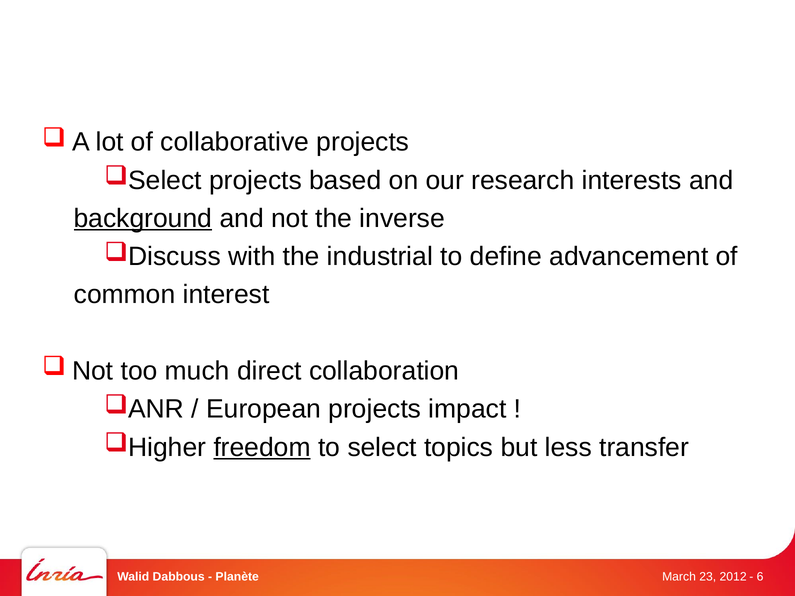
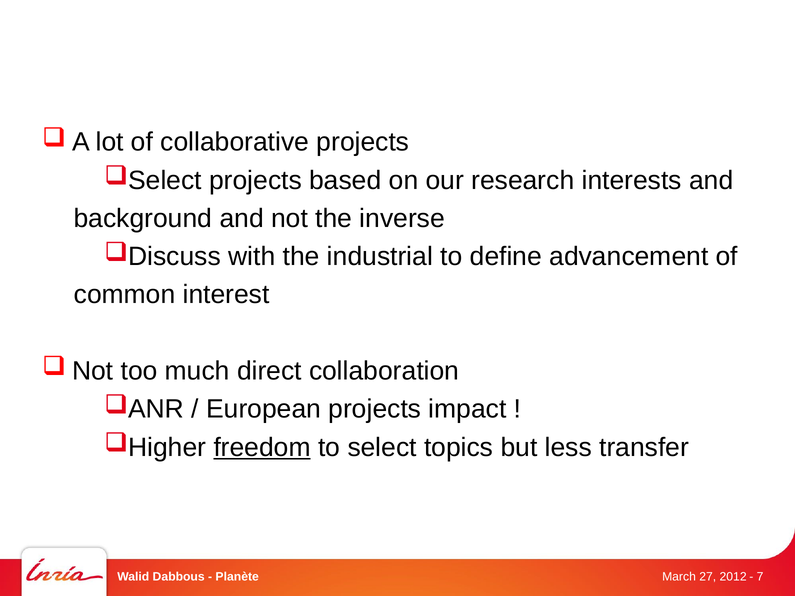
background underline: present -> none
6: 6 -> 7
23: 23 -> 27
